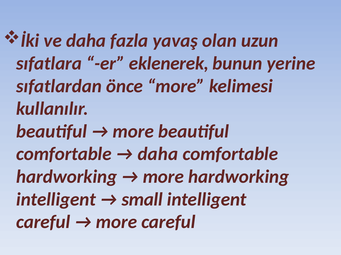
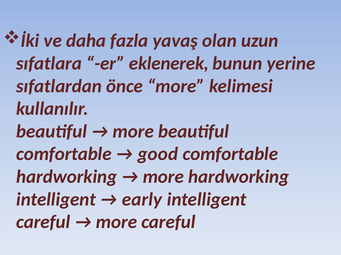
daha at (158, 154): daha -> good
small: small -> early
